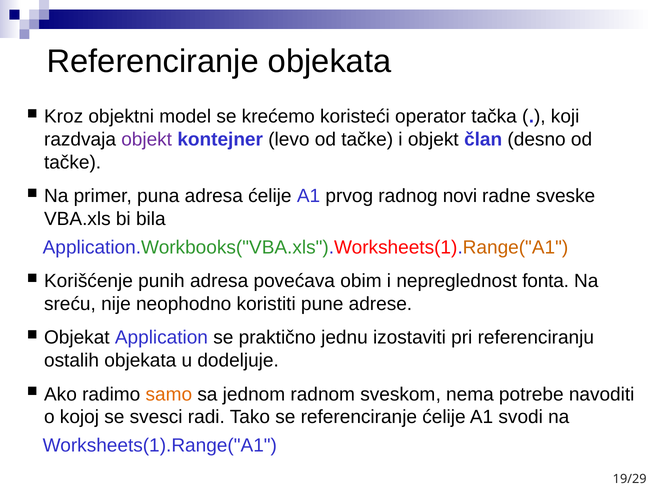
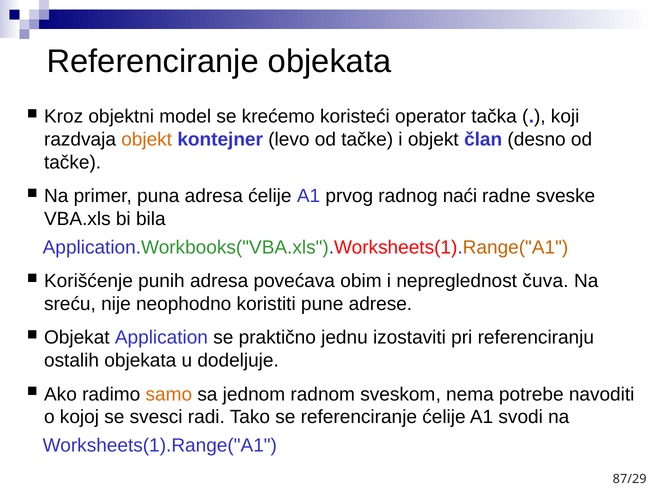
objekt at (147, 139) colour: purple -> orange
novi: novi -> naći
fonta: fonta -> čuva
19/29: 19/29 -> 87/29
